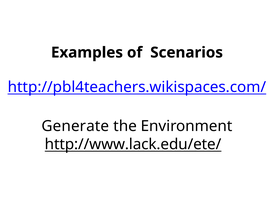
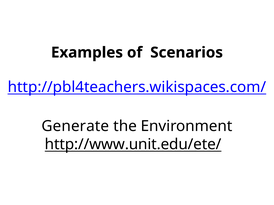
http://www.lack.edu/ete/: http://www.lack.edu/ete/ -> http://www.unit.edu/ete/
